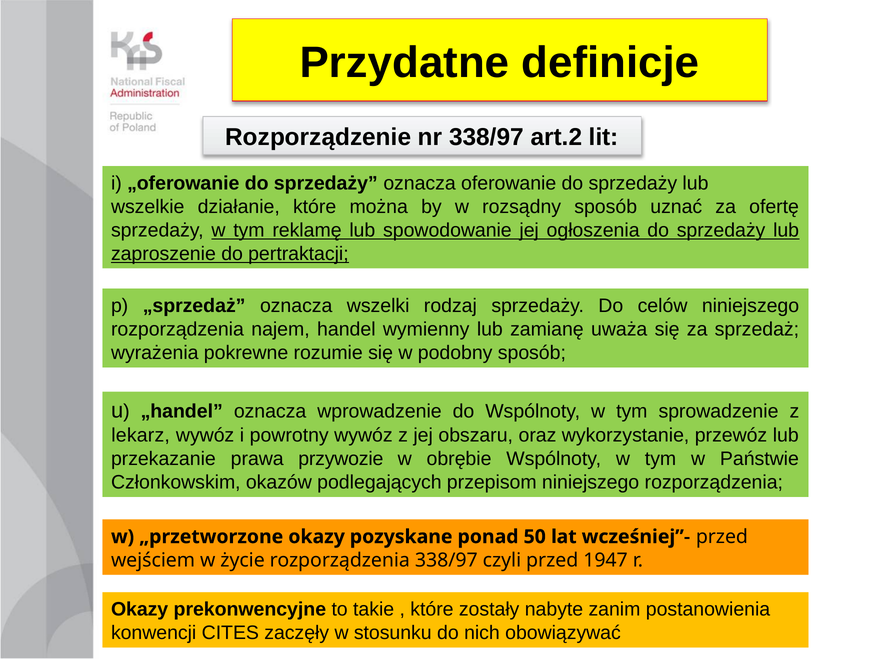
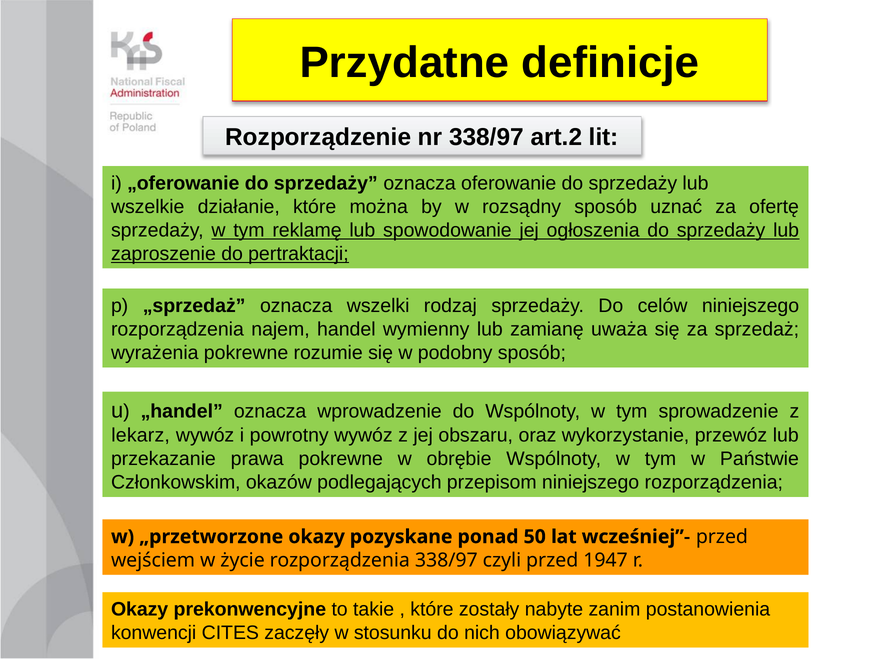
prawa przywozie: przywozie -> pokrewne
